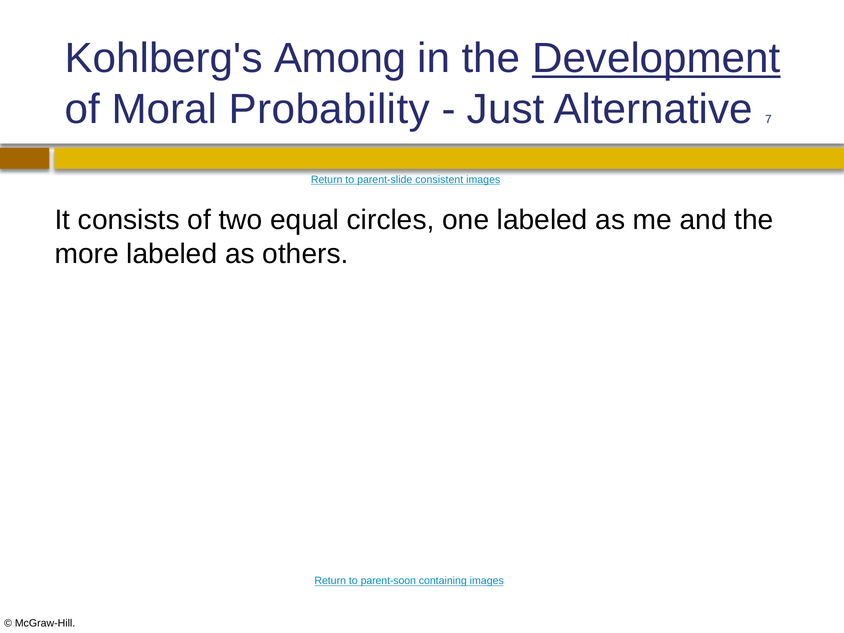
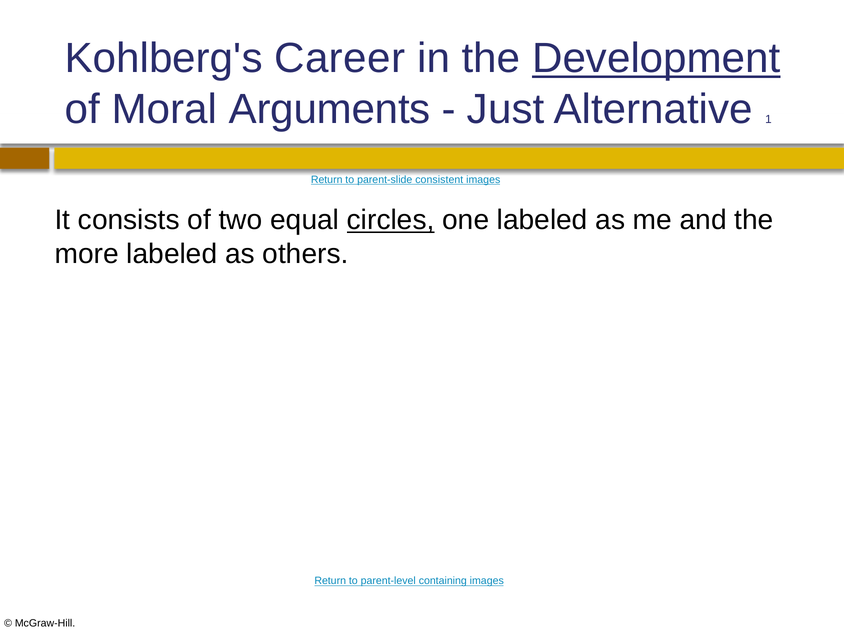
Among: Among -> Career
Probability: Probability -> Arguments
7: 7 -> 1
circles underline: none -> present
parent-soon: parent-soon -> parent-level
